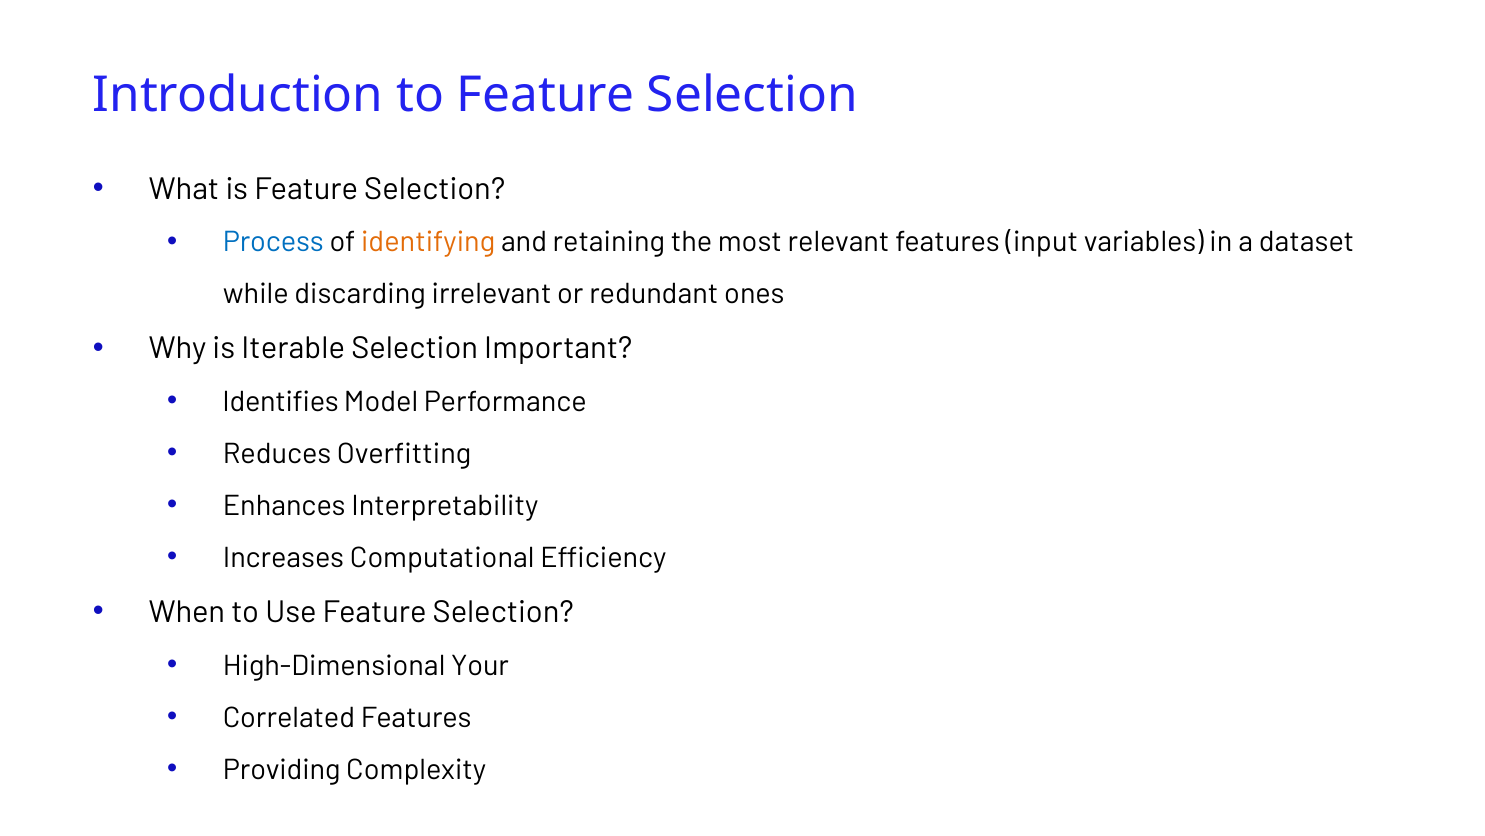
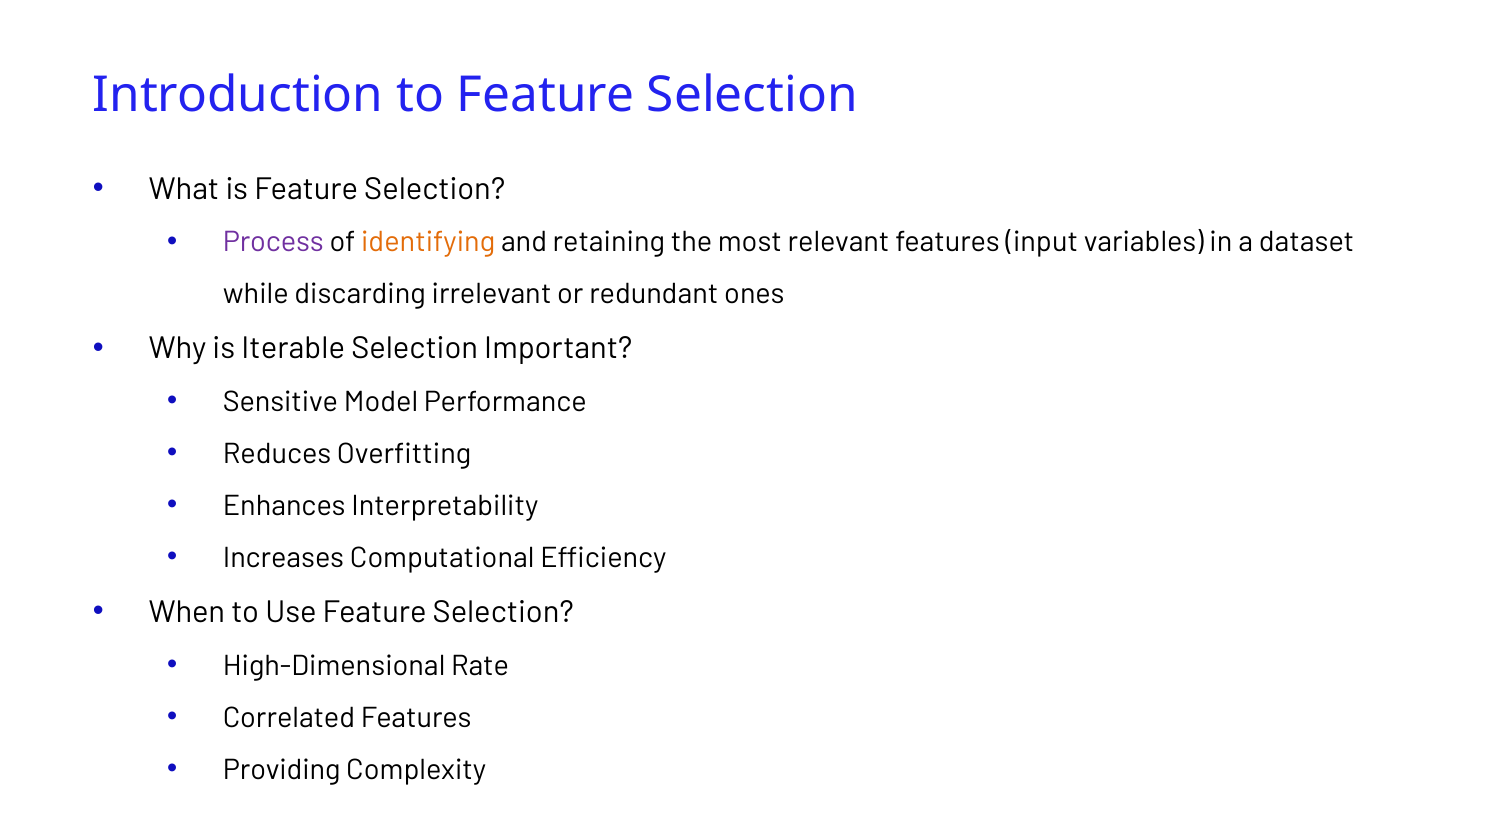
Process colour: blue -> purple
Identifies: Identifies -> Sensitive
Your: Your -> Rate
